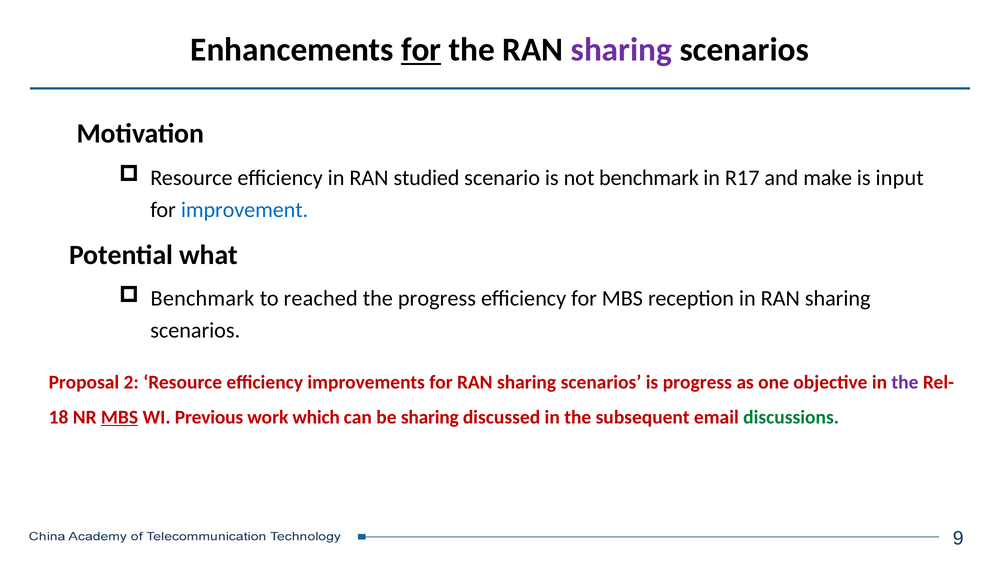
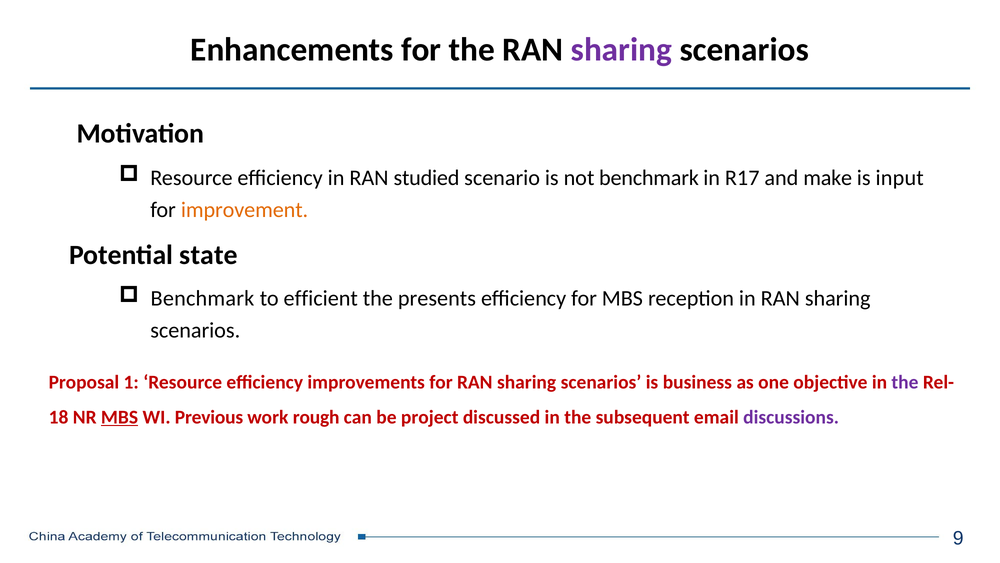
for at (421, 50) underline: present -> none
improvement colour: blue -> orange
what: what -> state
reached: reached -> efficient
the progress: progress -> presents
2: 2 -> 1
is progress: progress -> business
which: which -> rough
be sharing: sharing -> project
discussions colour: green -> purple
